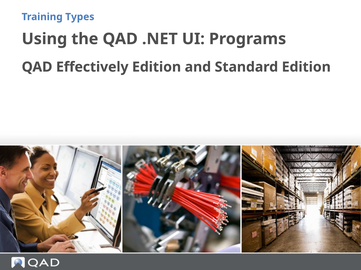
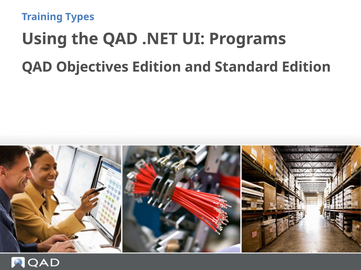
Effectively: Effectively -> Objectives
